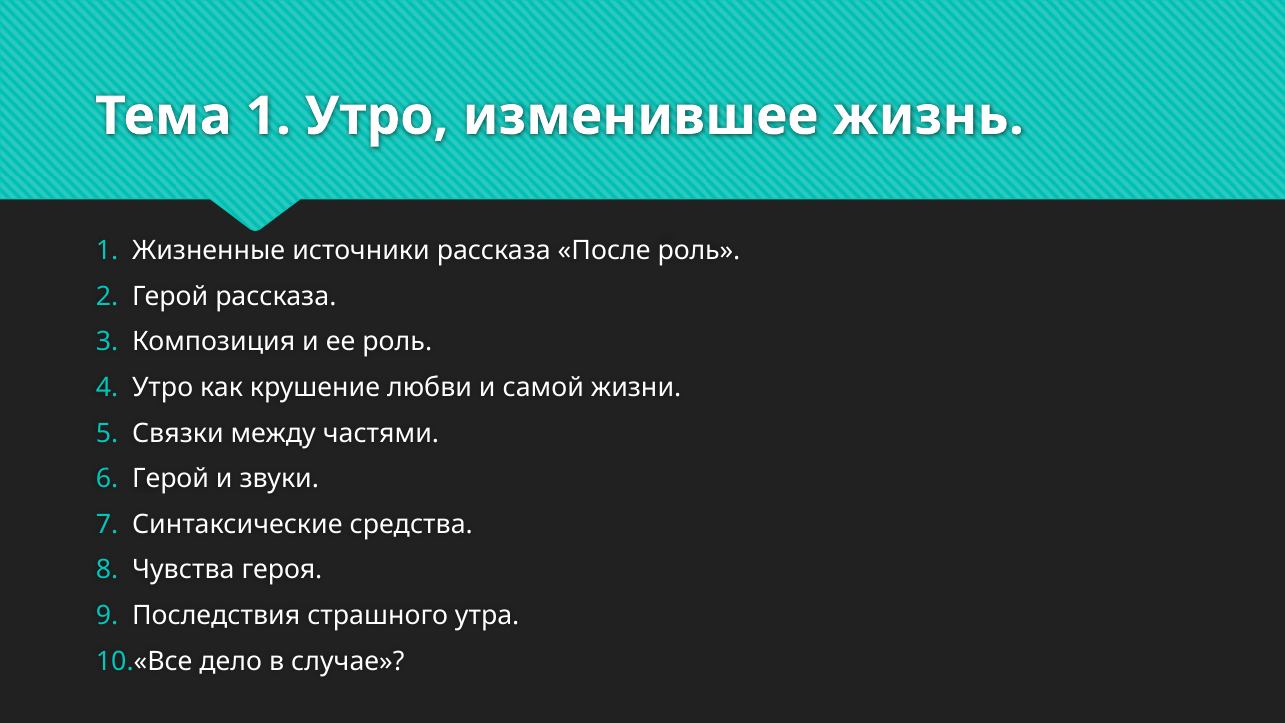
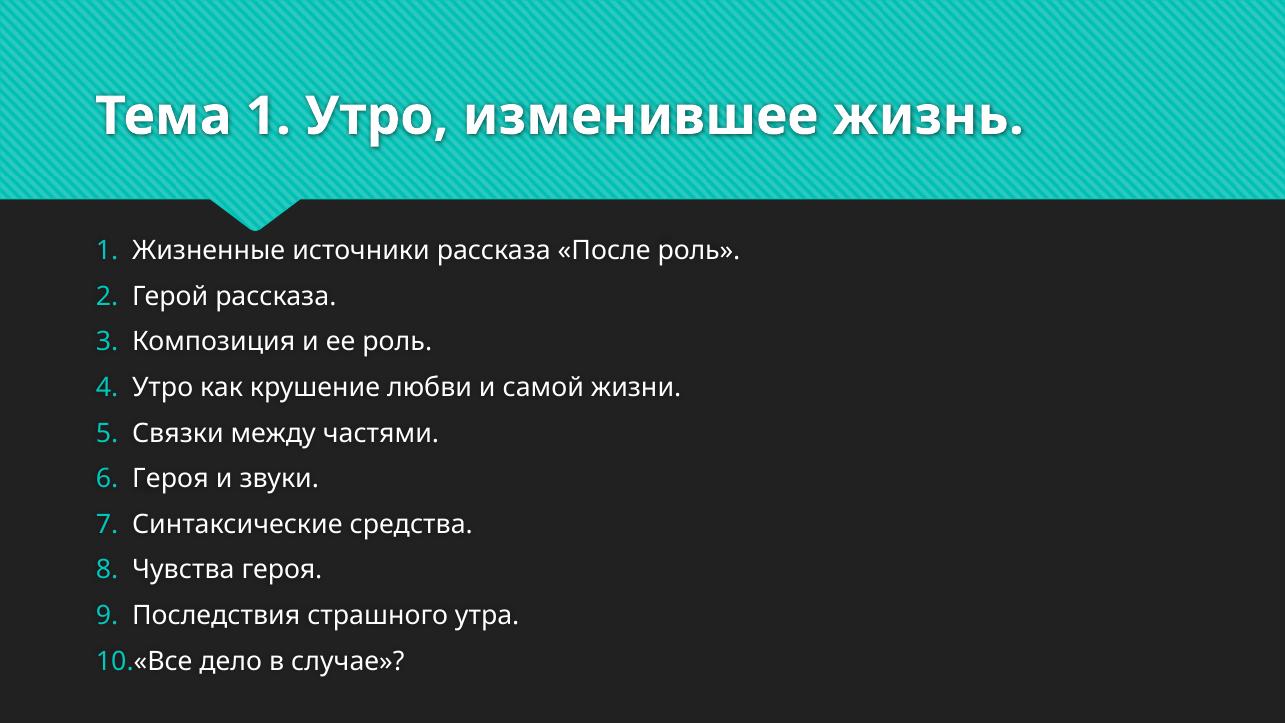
Герой at (171, 479): Герой -> Героя
